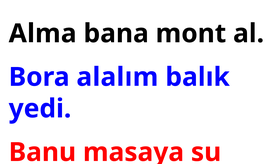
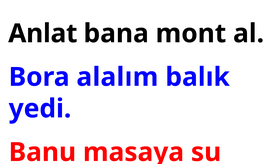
Alma: Alma -> Anlat
